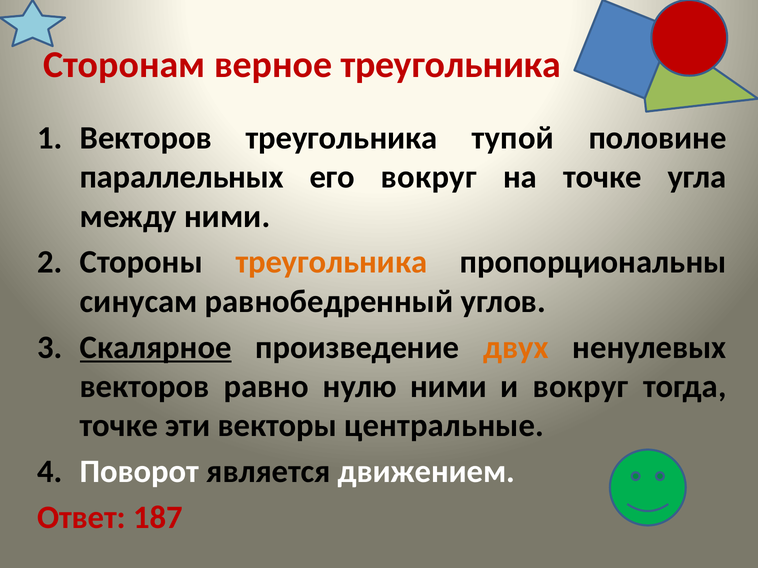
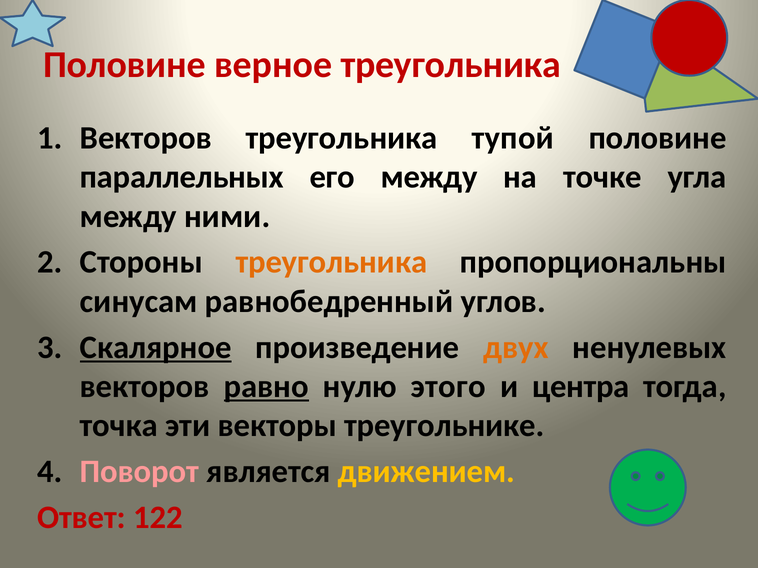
Сторонам at (124, 65): Сторонам -> Половине
его вокруг: вокруг -> между
равно underline: none -> present
нулю ними: ними -> этого
и вокруг: вокруг -> центра
точке at (119, 426): точке -> точка
центральные: центральные -> треугольнике
Поворот colour: white -> pink
движением colour: white -> yellow
187: 187 -> 122
